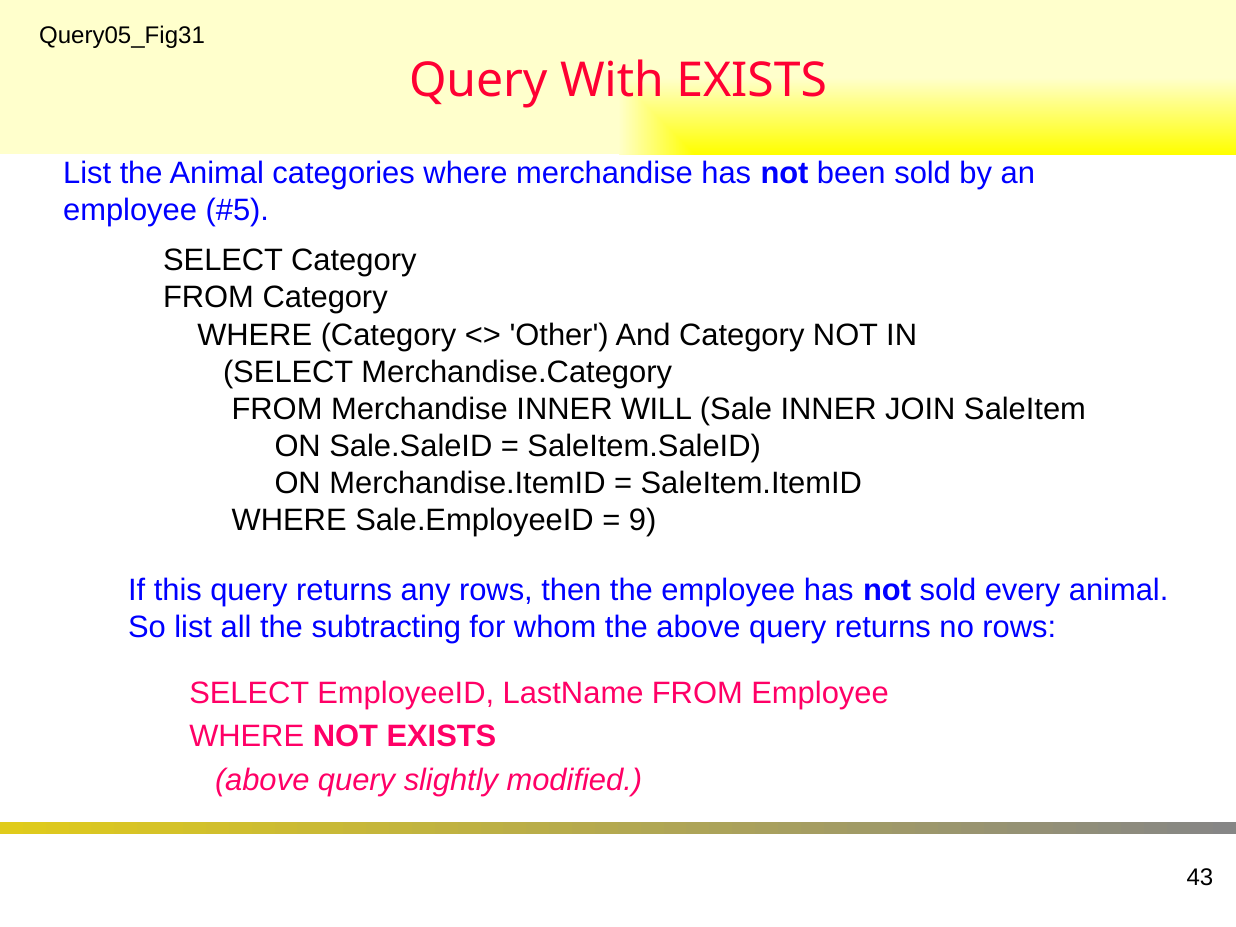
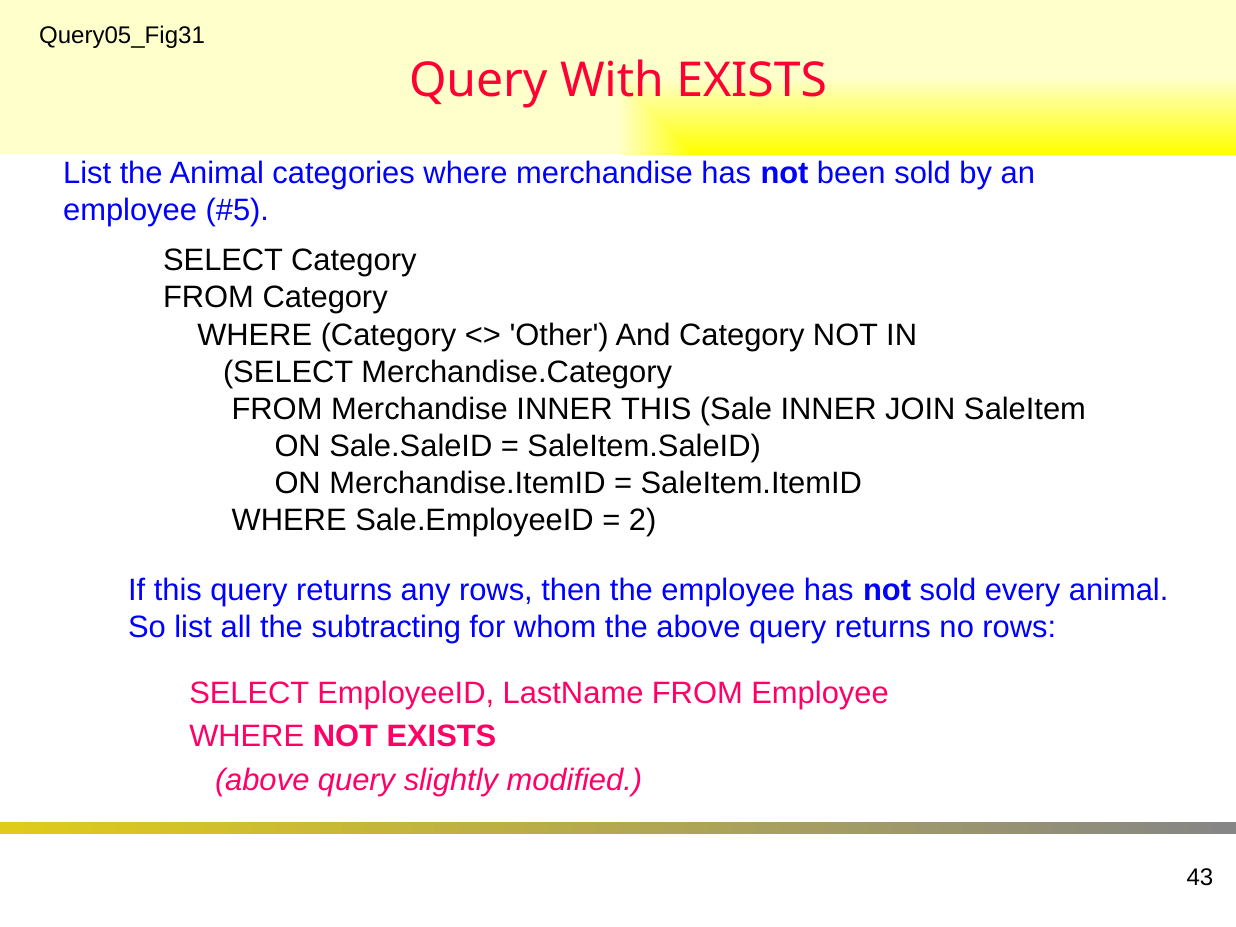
INNER WILL: WILL -> THIS
9: 9 -> 2
